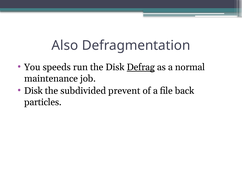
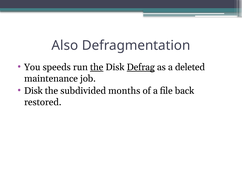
the at (97, 67) underline: none -> present
normal: normal -> deleted
prevent: prevent -> months
particles: particles -> restored
